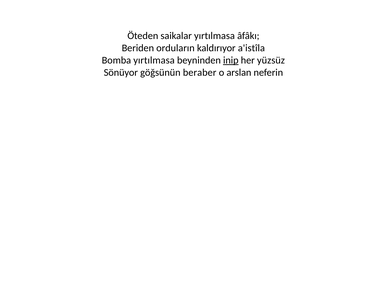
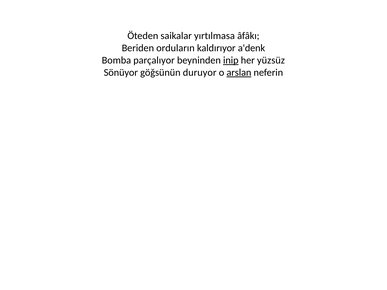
a'istîla: a'istîla -> a'denk
Bomba yırtılmasa: yırtılmasa -> parçalıyor
beraber: beraber -> duruyor
arslan underline: none -> present
